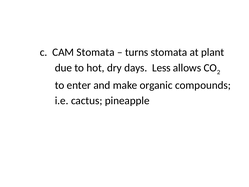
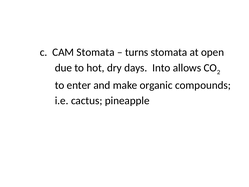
plant: plant -> open
Less: Less -> Into
